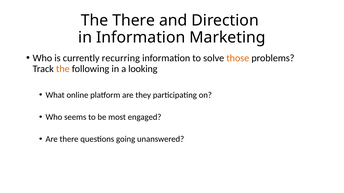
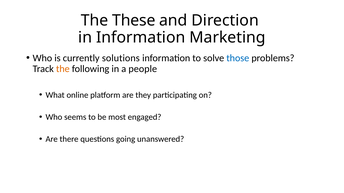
The There: There -> These
recurring: recurring -> solutions
those colour: orange -> blue
looking: looking -> people
